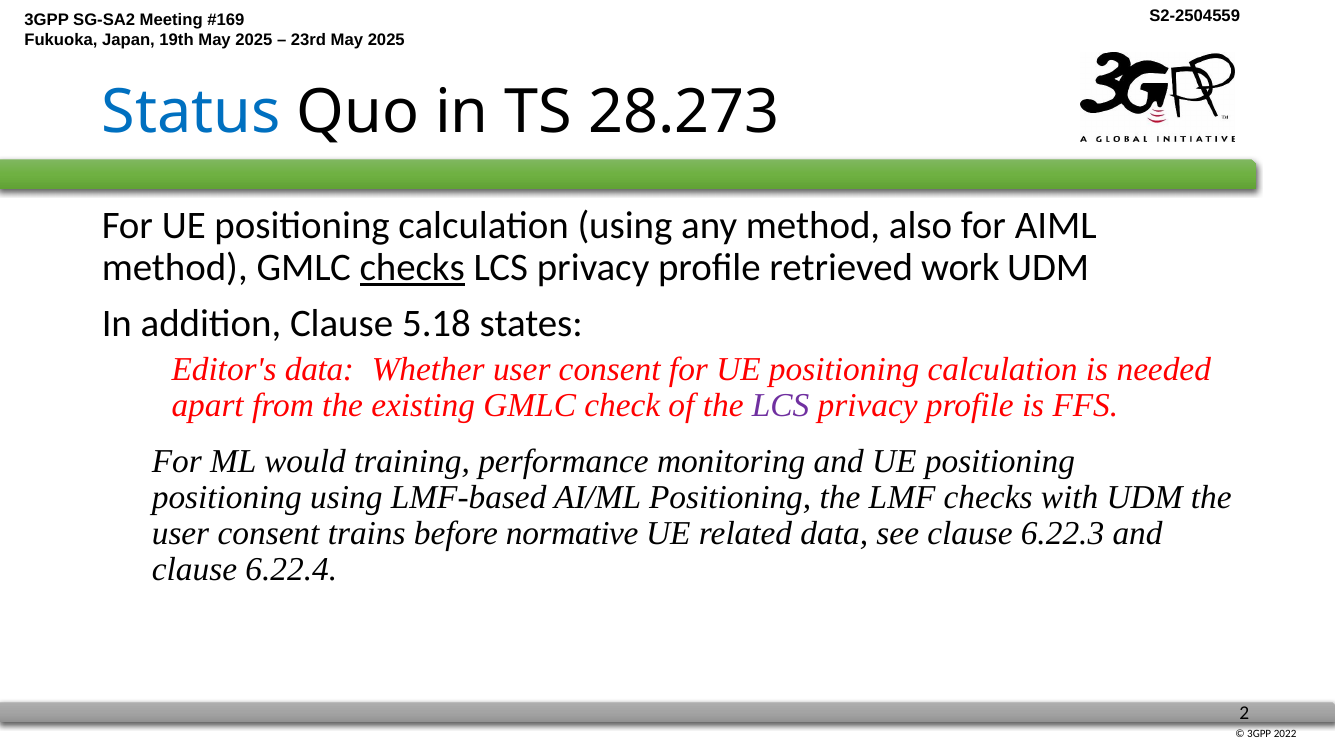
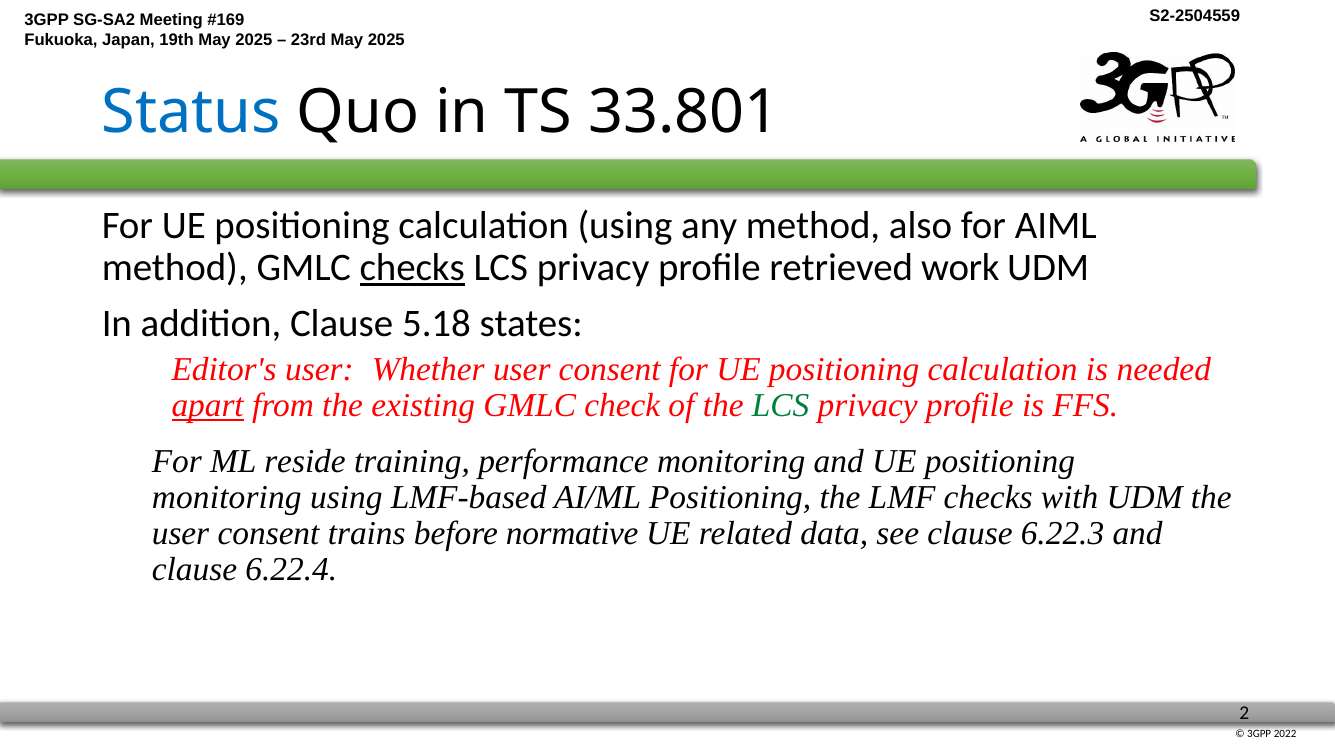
28.273: 28.273 -> 33.801
Editor's data: data -> user
apart underline: none -> present
LCS at (781, 406) colour: purple -> green
would: would -> reside
positioning at (227, 497): positioning -> monitoring
